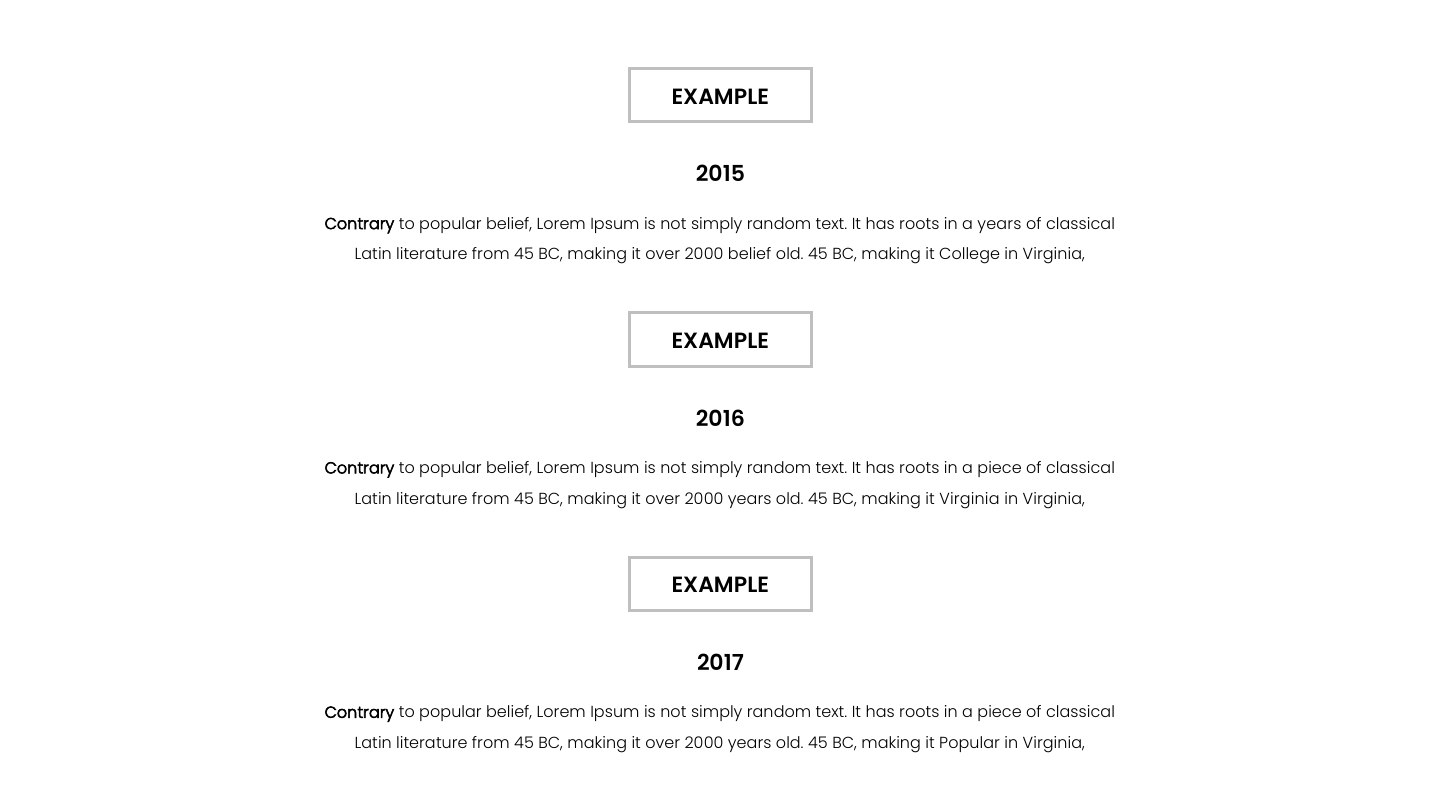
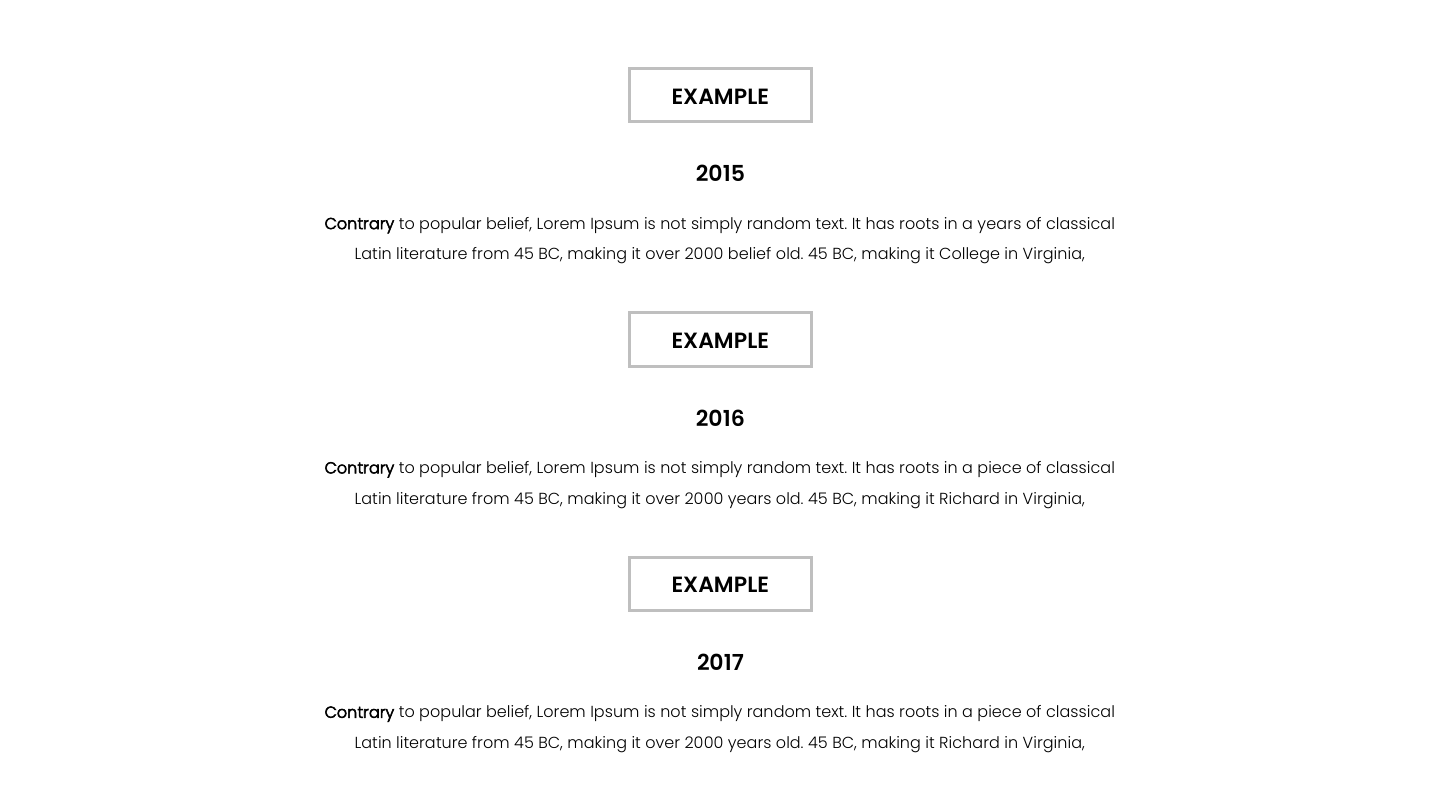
Virginia at (970, 499): Virginia -> Richard
Popular at (970, 743): Popular -> Richard
